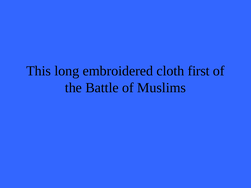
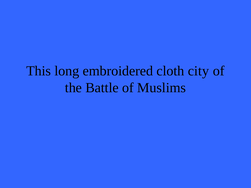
first: first -> city
